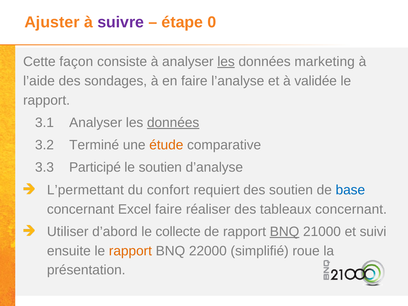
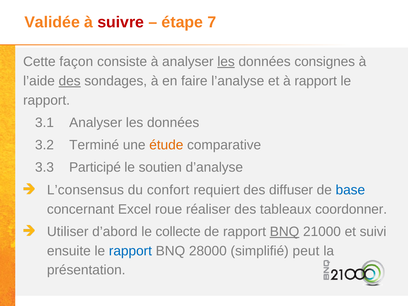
Ajuster: Ajuster -> Validée
suivre colour: purple -> red
0: 0 -> 7
marketing: marketing -> consignes
des at (70, 81) underline: none -> present
à validée: validée -> rapport
données at (173, 123) underline: present -> none
L’permettant: L’permettant -> L’consensus
des soutien: soutien -> diffuser
Excel faire: faire -> roue
tableaux concernant: concernant -> coordonner
rapport at (130, 251) colour: orange -> blue
22000: 22000 -> 28000
roue: roue -> peut
